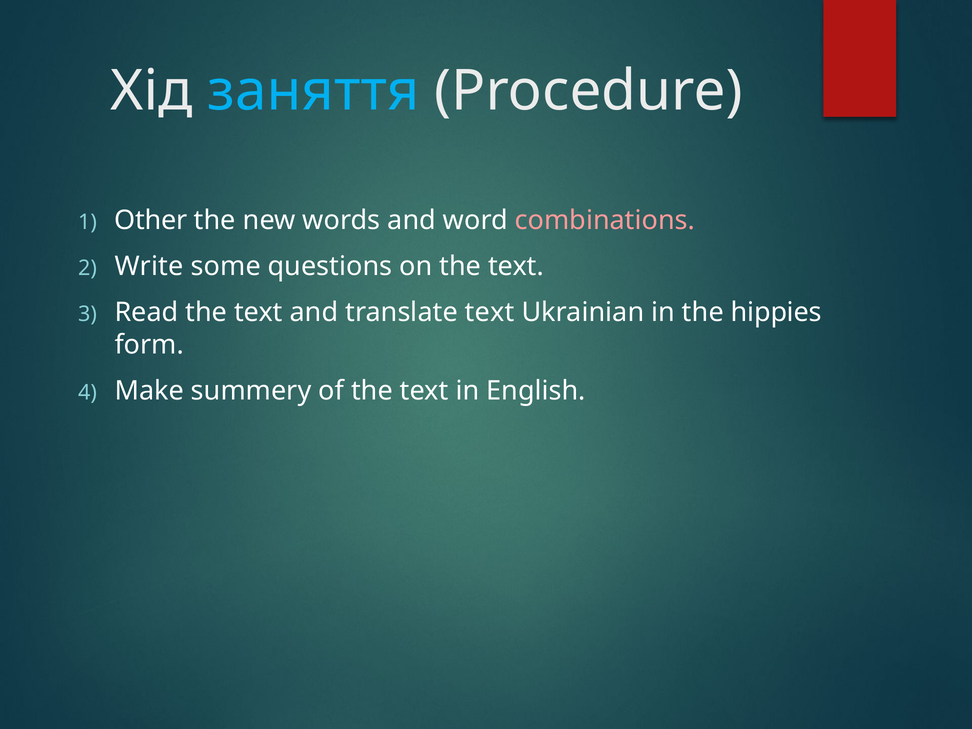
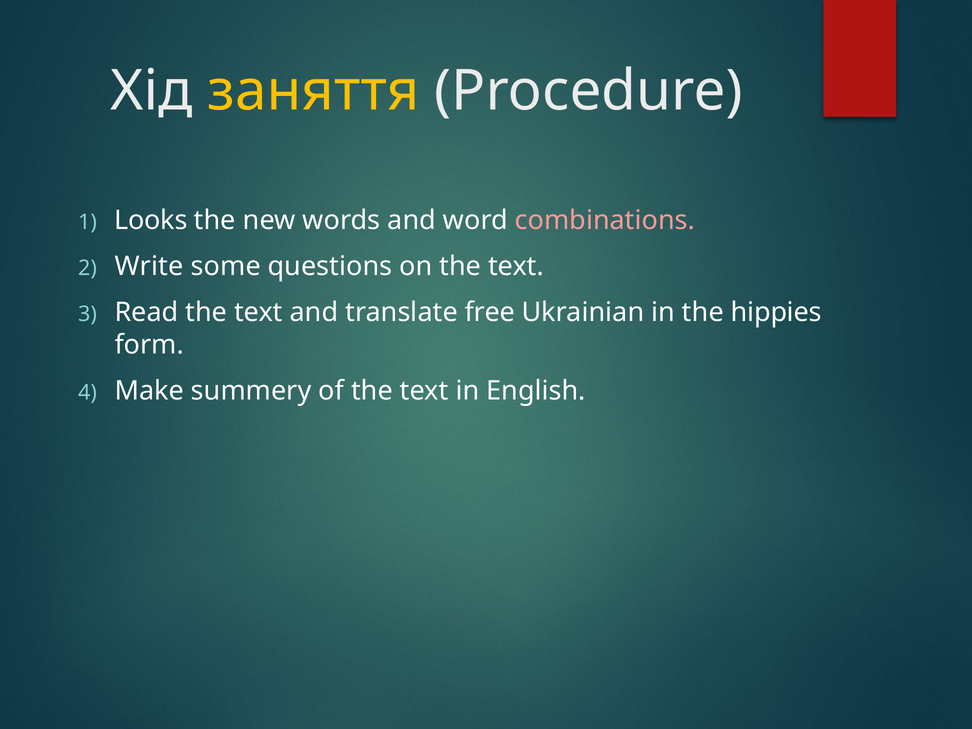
заняття colour: light blue -> yellow
Other: Other -> Looks
translate text: text -> free
